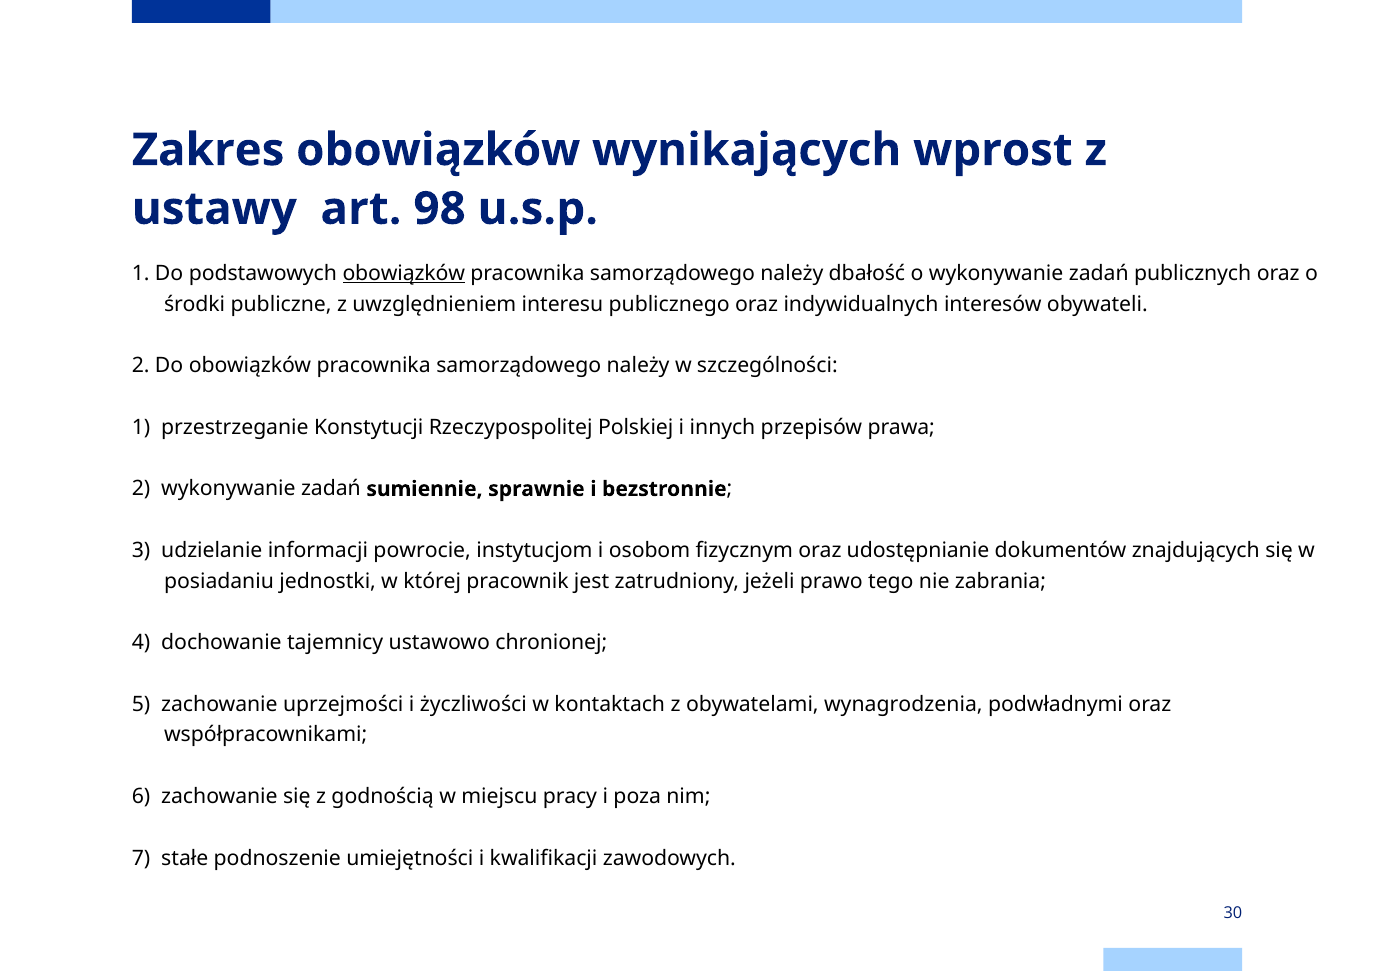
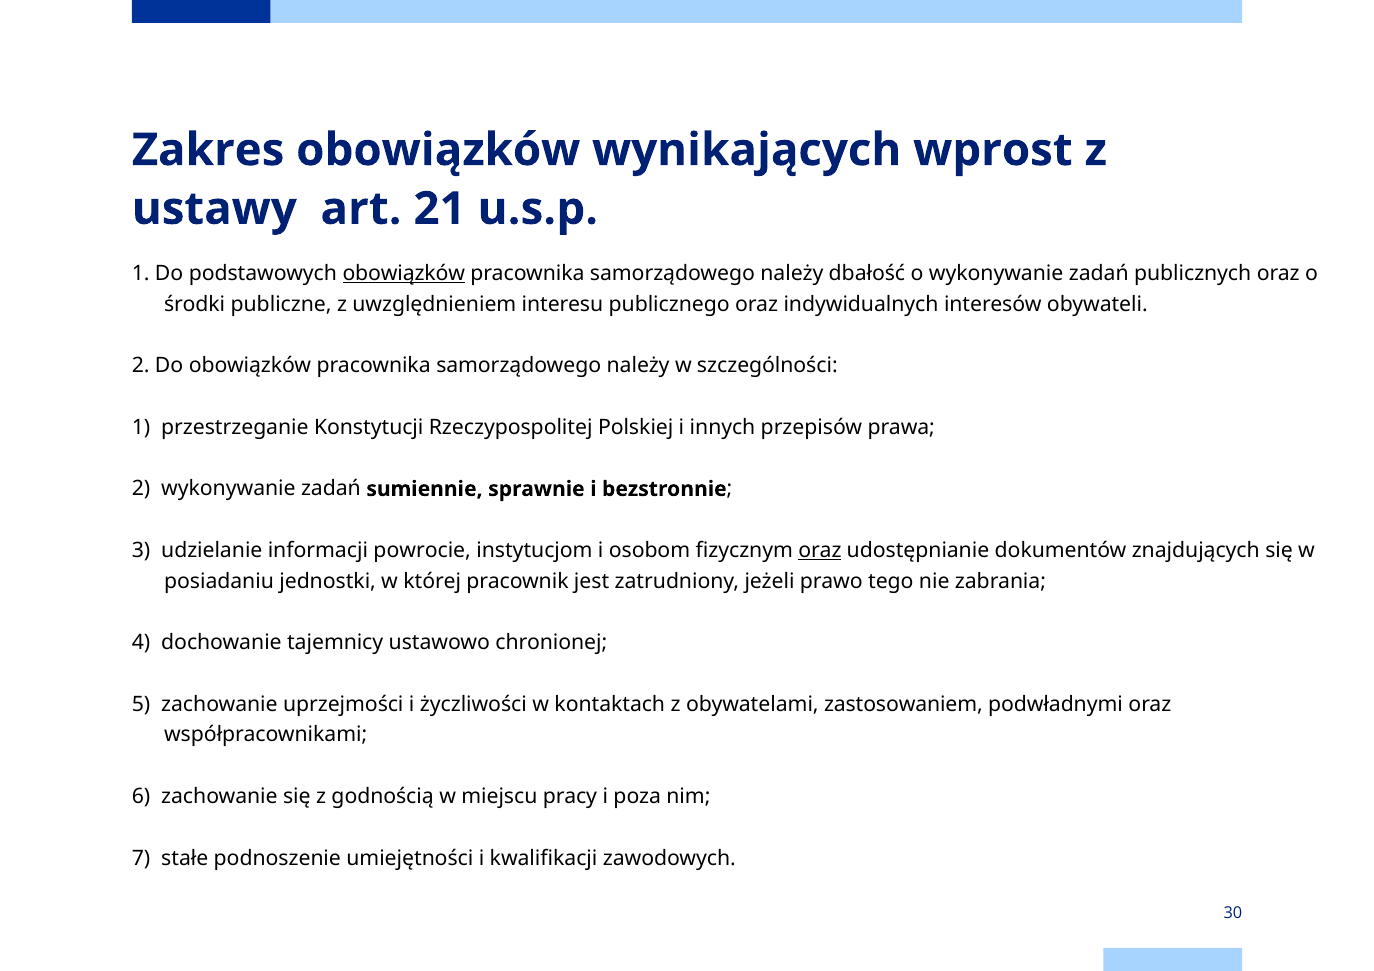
98: 98 -> 21
oraz at (820, 551) underline: none -> present
wynagrodzenia: wynagrodzenia -> zastosowaniem
